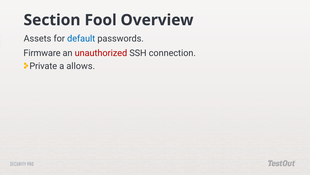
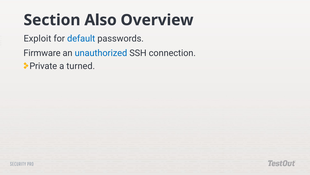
Fool: Fool -> Also
Assets: Assets -> Exploit
unauthorized colour: red -> blue
allows: allows -> turned
